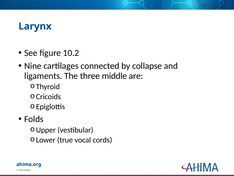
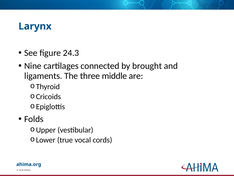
10.2: 10.2 -> 24.3
collapse: collapse -> brought
